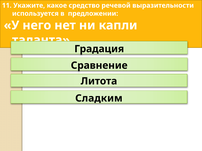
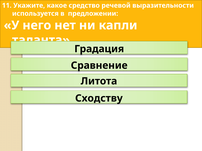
Сладким: Сладким -> Сходству
